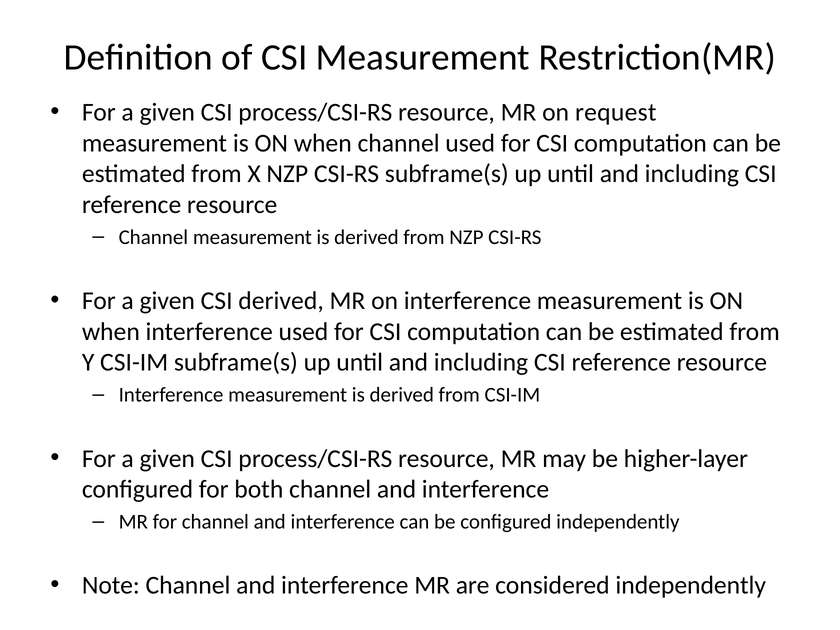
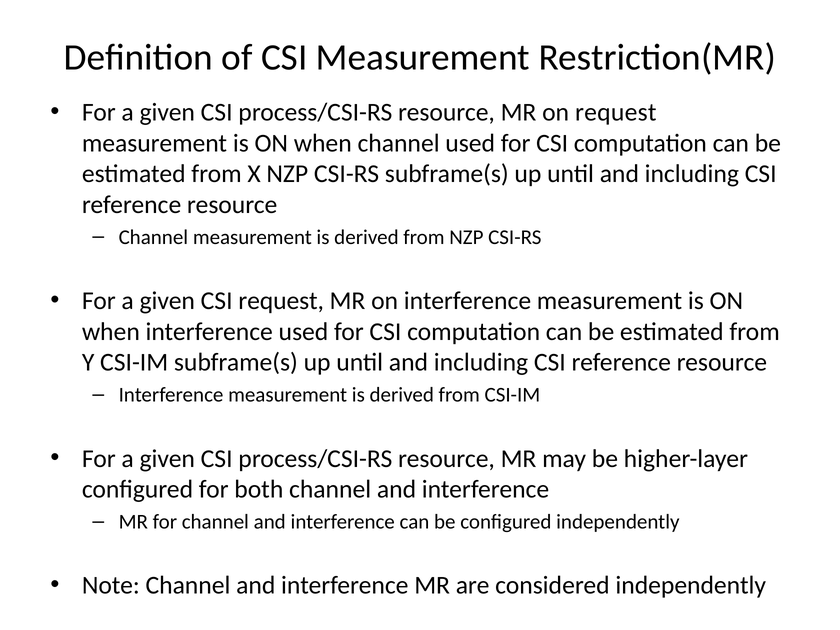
CSI derived: derived -> request
